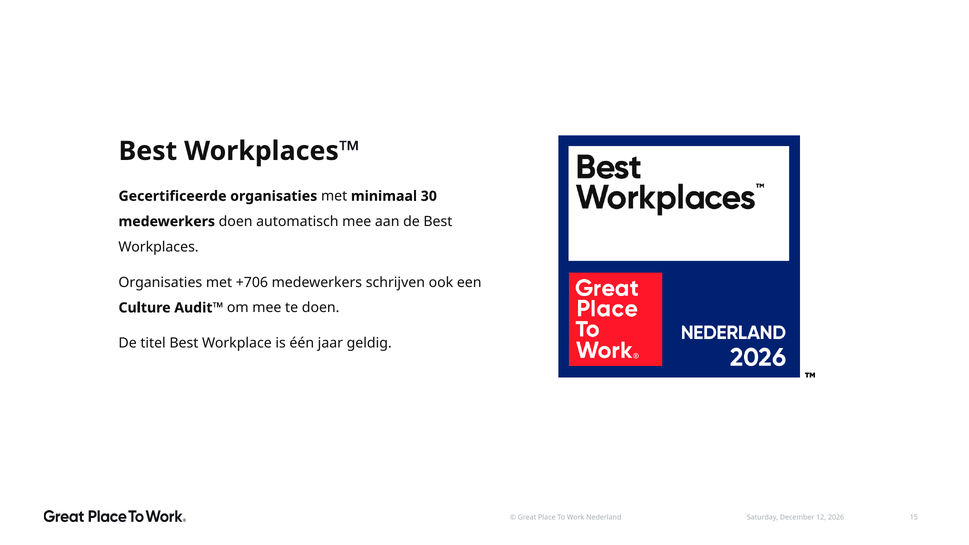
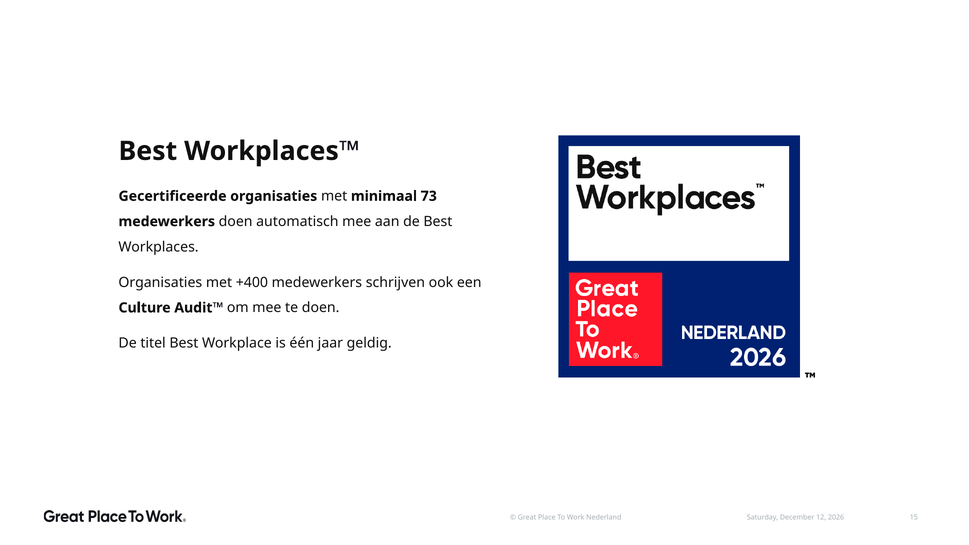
30: 30 -> 73
+706: +706 -> +400
